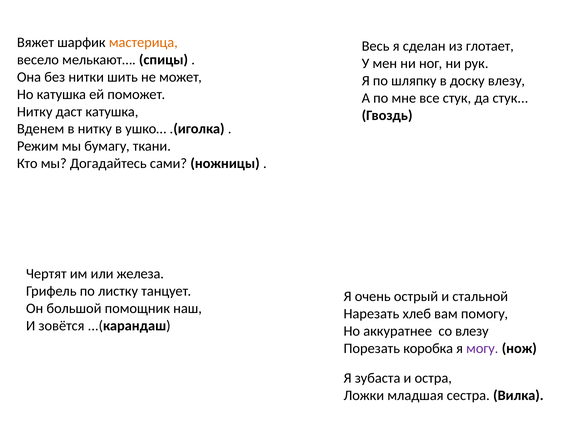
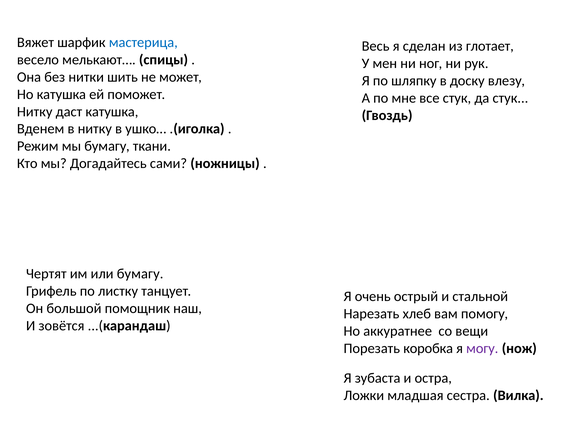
мастерица colour: orange -> blue
или железа: железа -> бумагу
со влезу: влезу -> вещи
